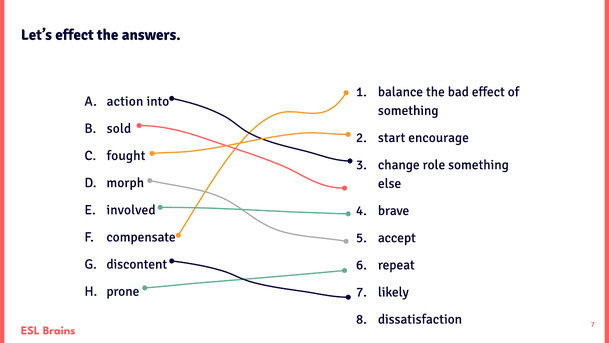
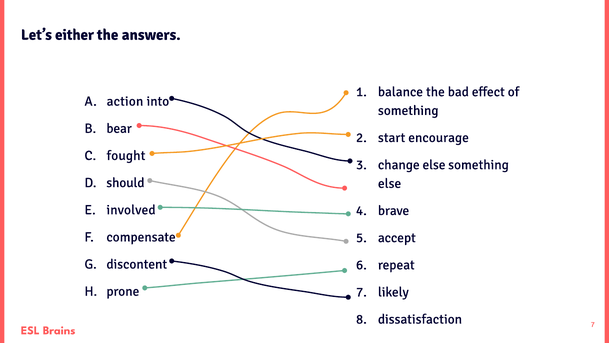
Let’s effect: effect -> either
sold: sold -> bear
change role: role -> else
morph: morph -> should
